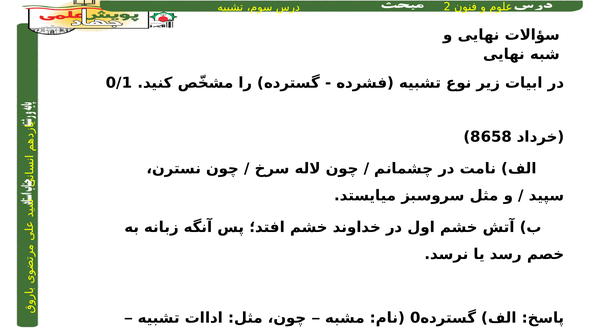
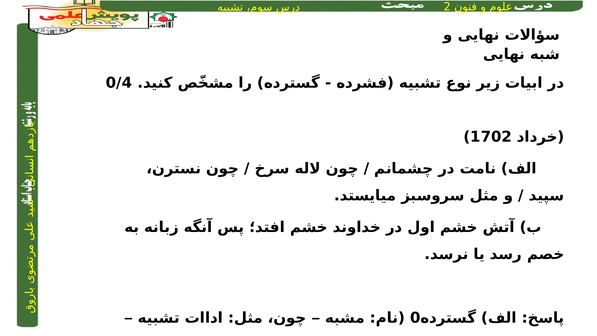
0/1: 0/1 -> 0/4
8658: 8658 -> 1702
